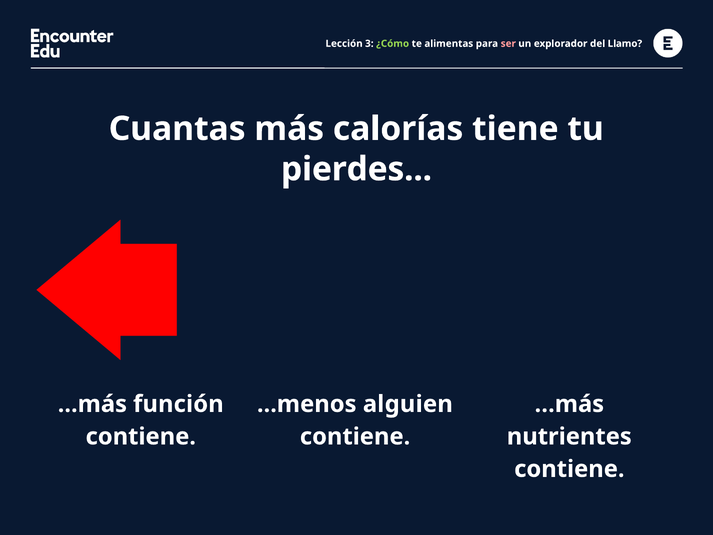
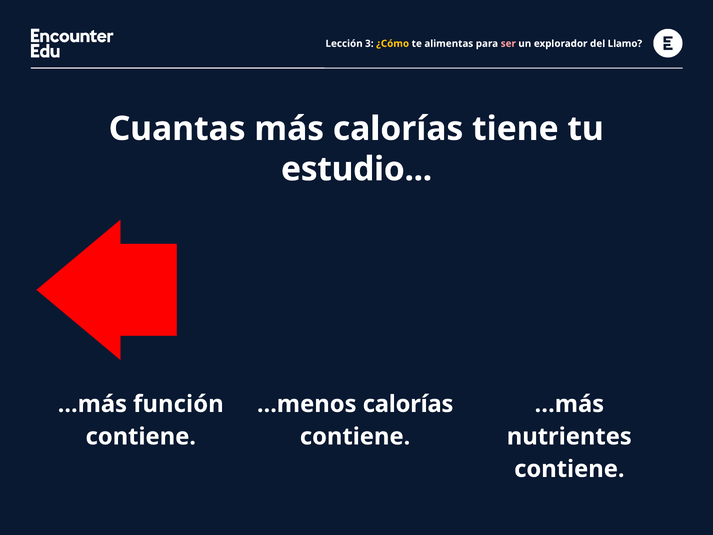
¿Cómo colour: light green -> yellow
pierdes: pierdes -> estudio
...menos alguien: alguien -> calorías
